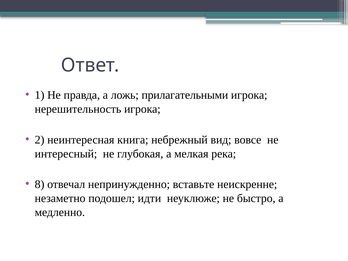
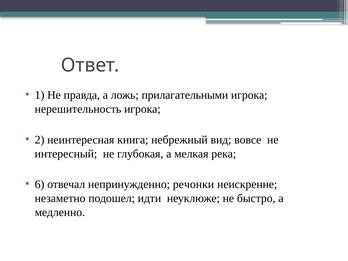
8: 8 -> 6
вставьте: вставьте -> речонки
